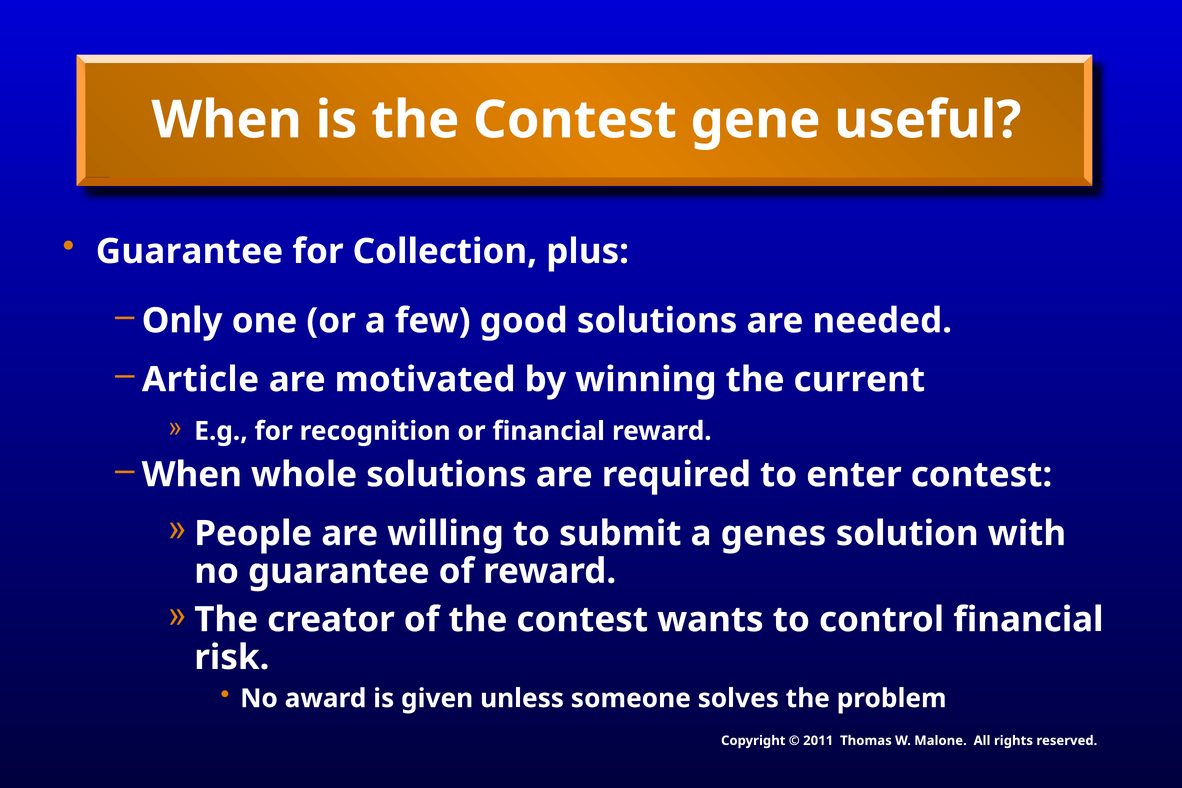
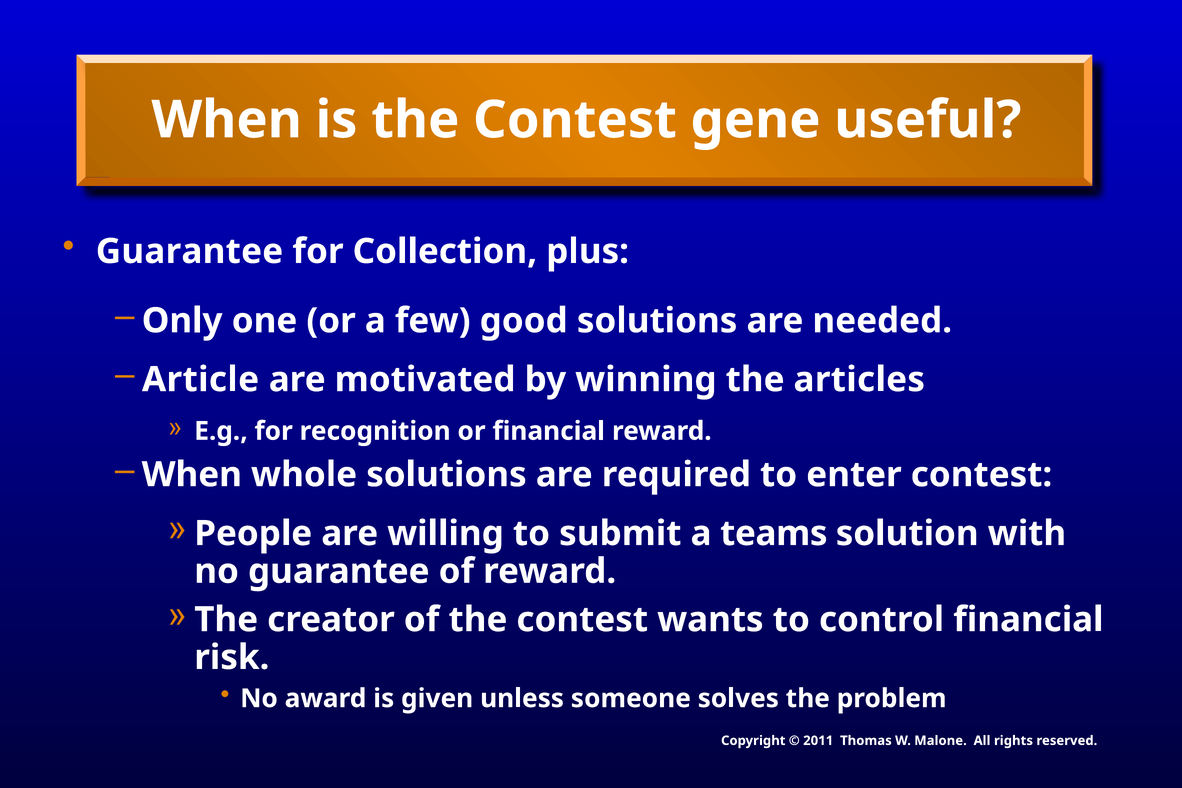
current: current -> articles
genes: genes -> teams
